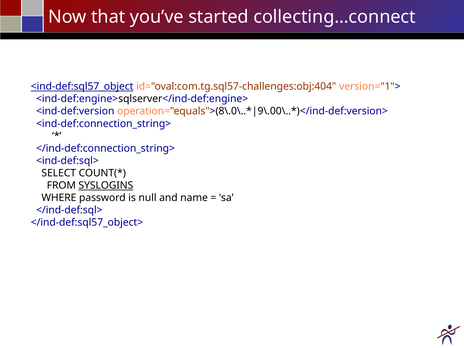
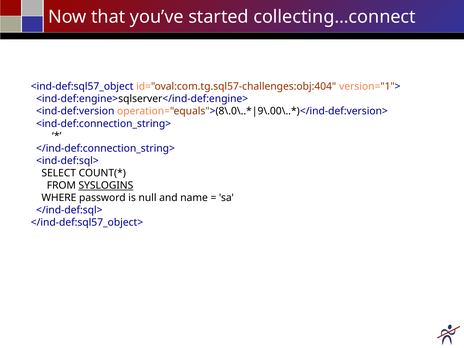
<ind-def:sql57_object underline: present -> none
